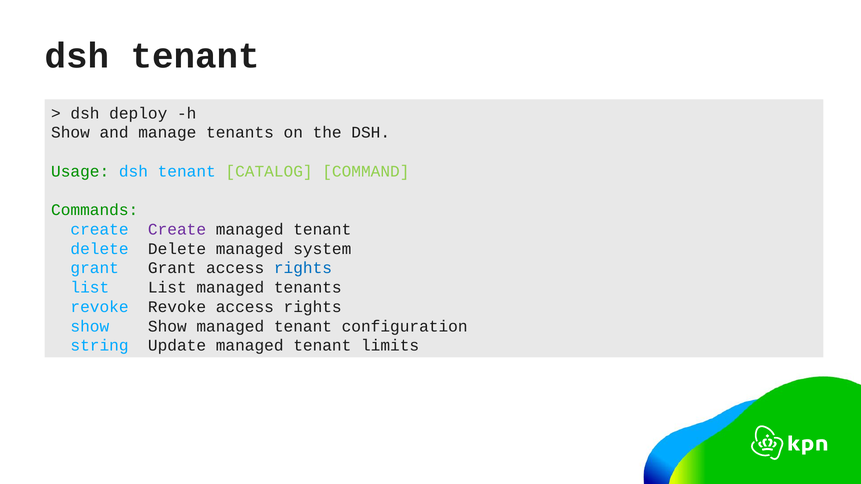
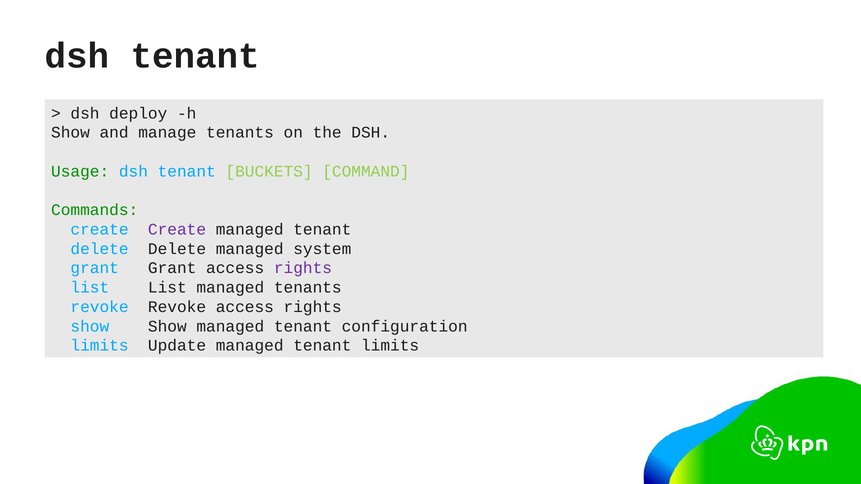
CATALOG: CATALOG -> BUCKETS
rights at (303, 268) colour: blue -> purple
string at (100, 346): string -> limits
